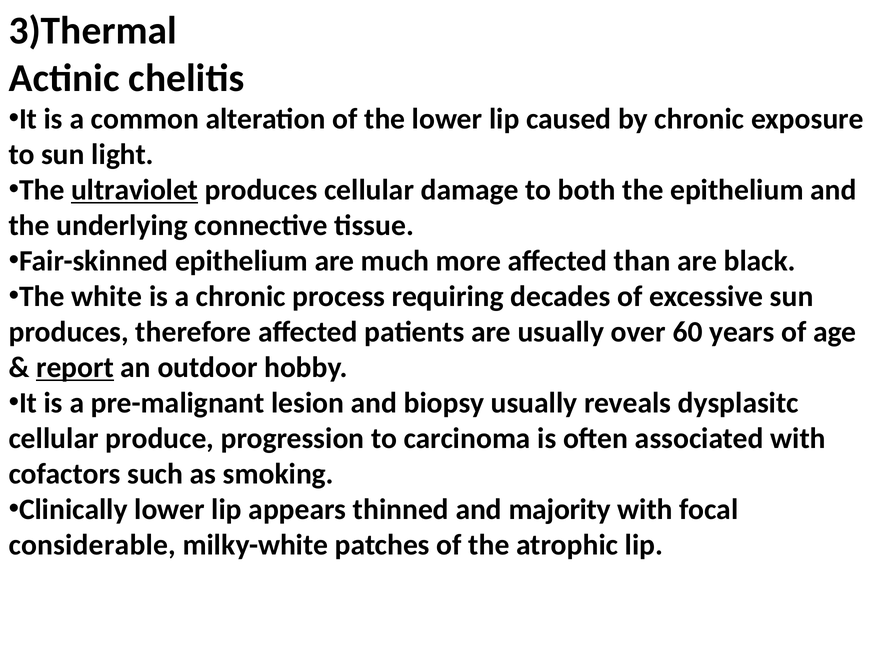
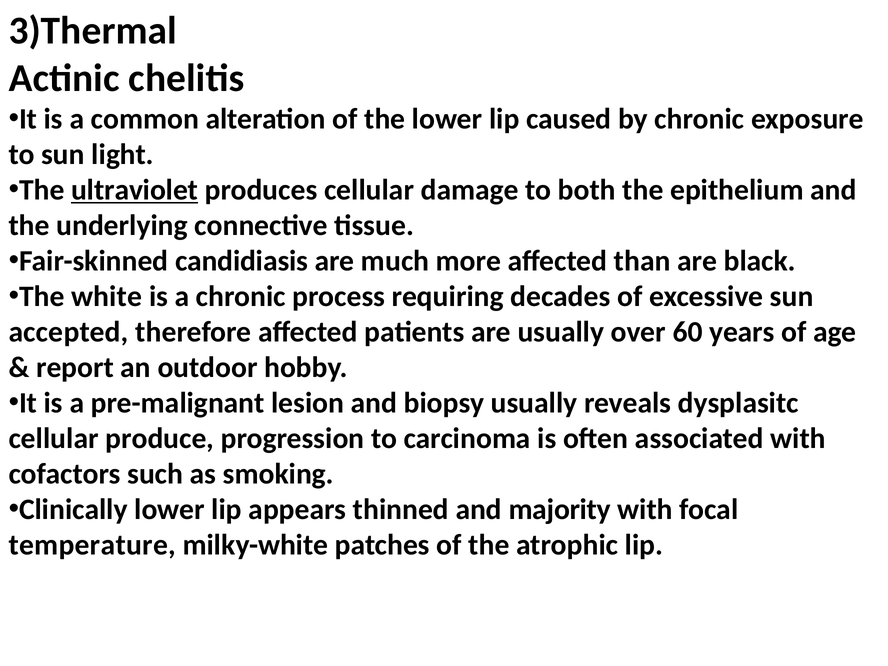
Fair-skinned epithelium: epithelium -> candidiasis
produces at (69, 332): produces -> accepted
report underline: present -> none
considerable: considerable -> temperature
